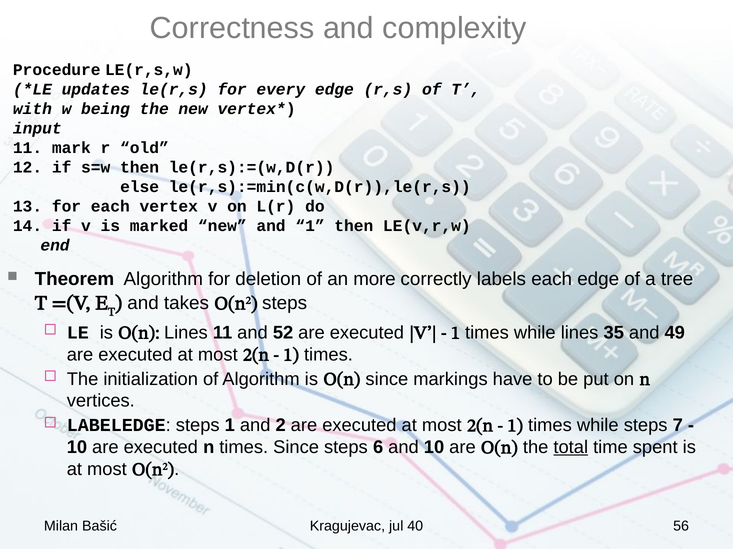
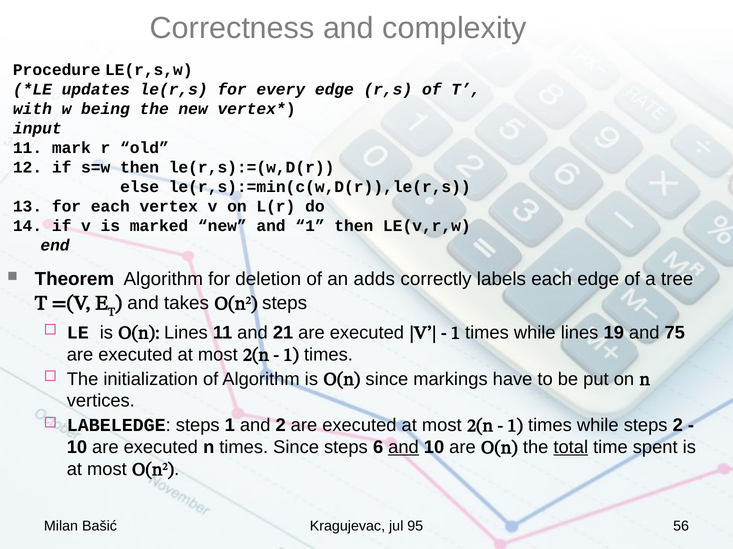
more: more -> adds
52: 52 -> 21
35: 35 -> 19
49: 49 -> 75
steps 7: 7 -> 2
and at (403, 448) underline: none -> present
40: 40 -> 95
